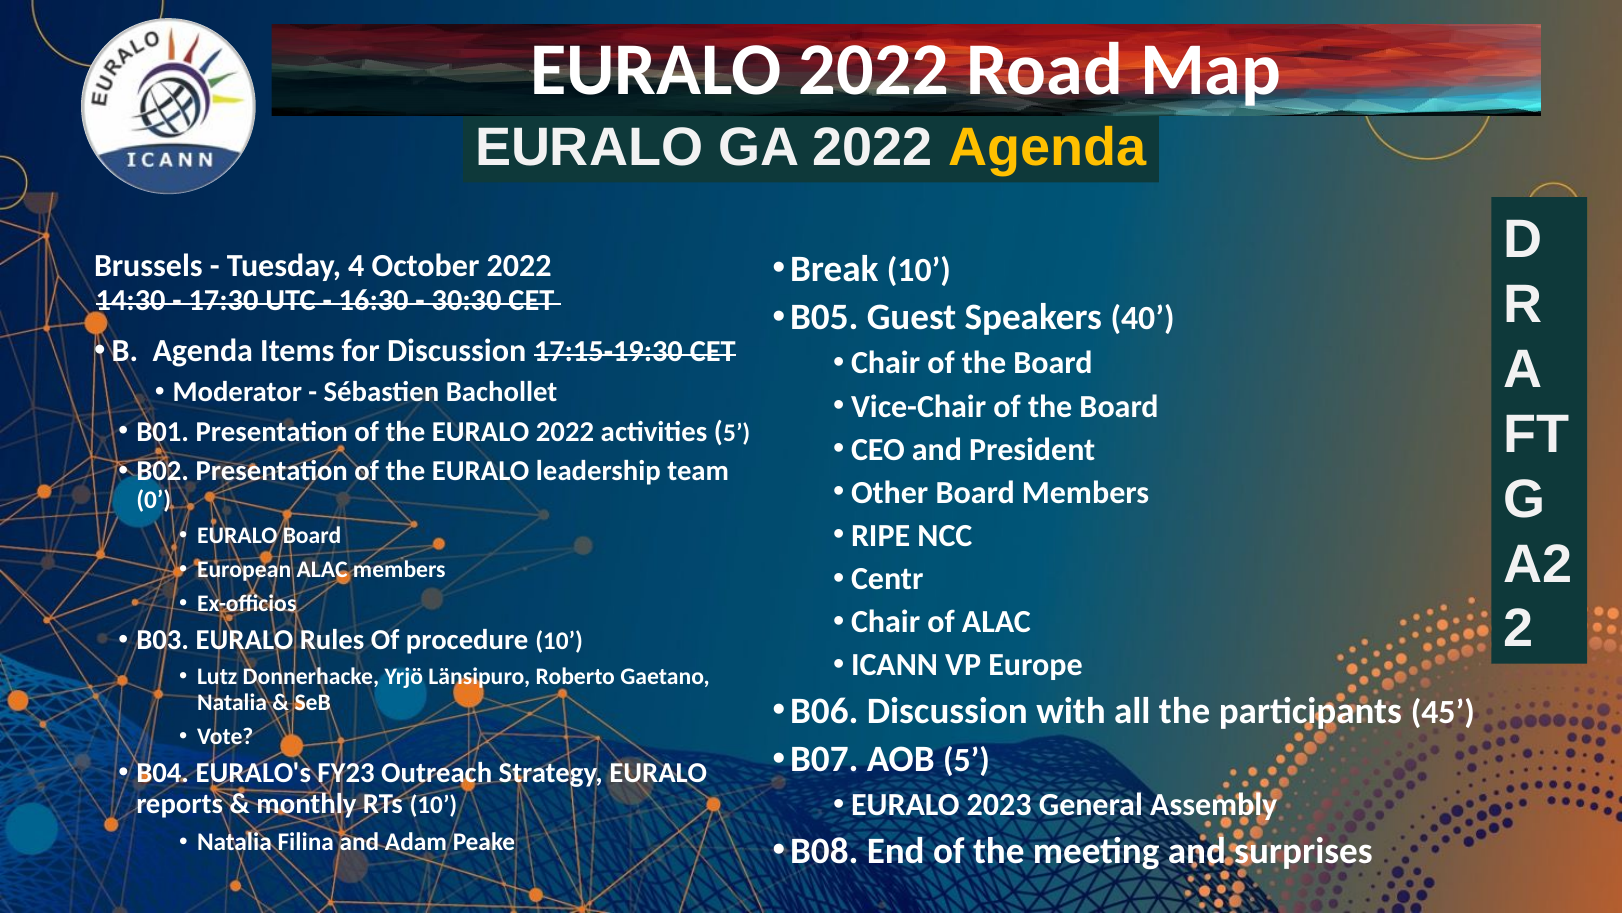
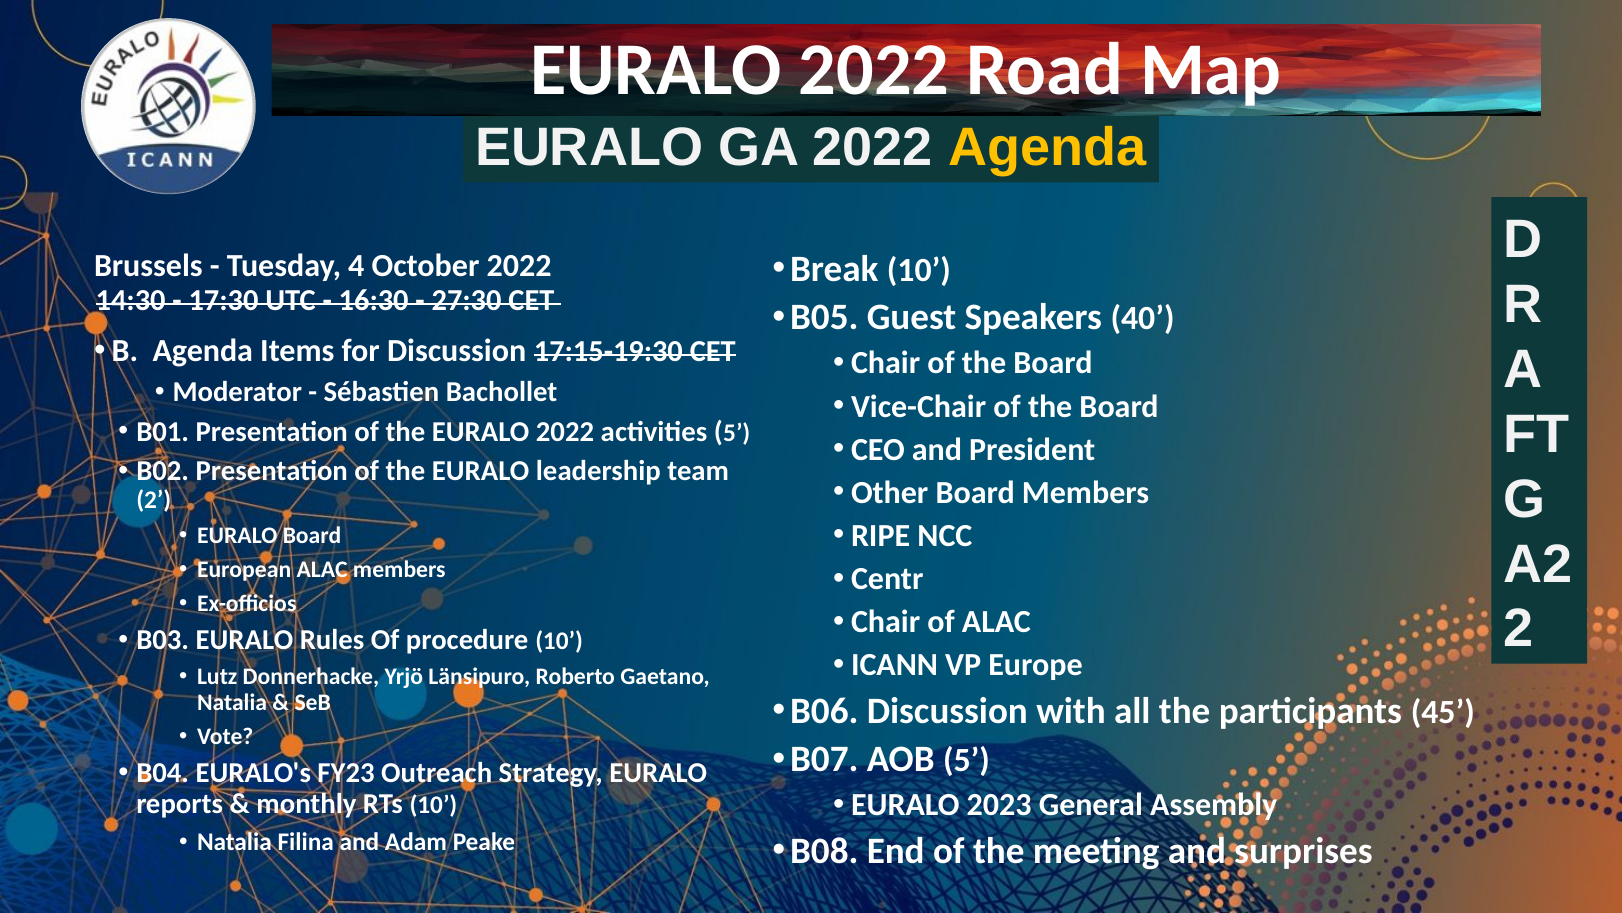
30:30: 30:30 -> 27:30
0 at (154, 500): 0 -> 2
